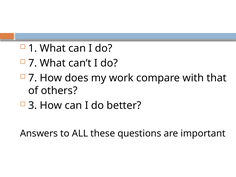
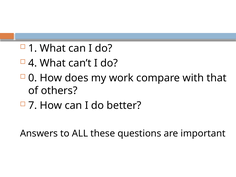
7 at (33, 63): 7 -> 4
7 at (33, 78): 7 -> 0
3: 3 -> 7
